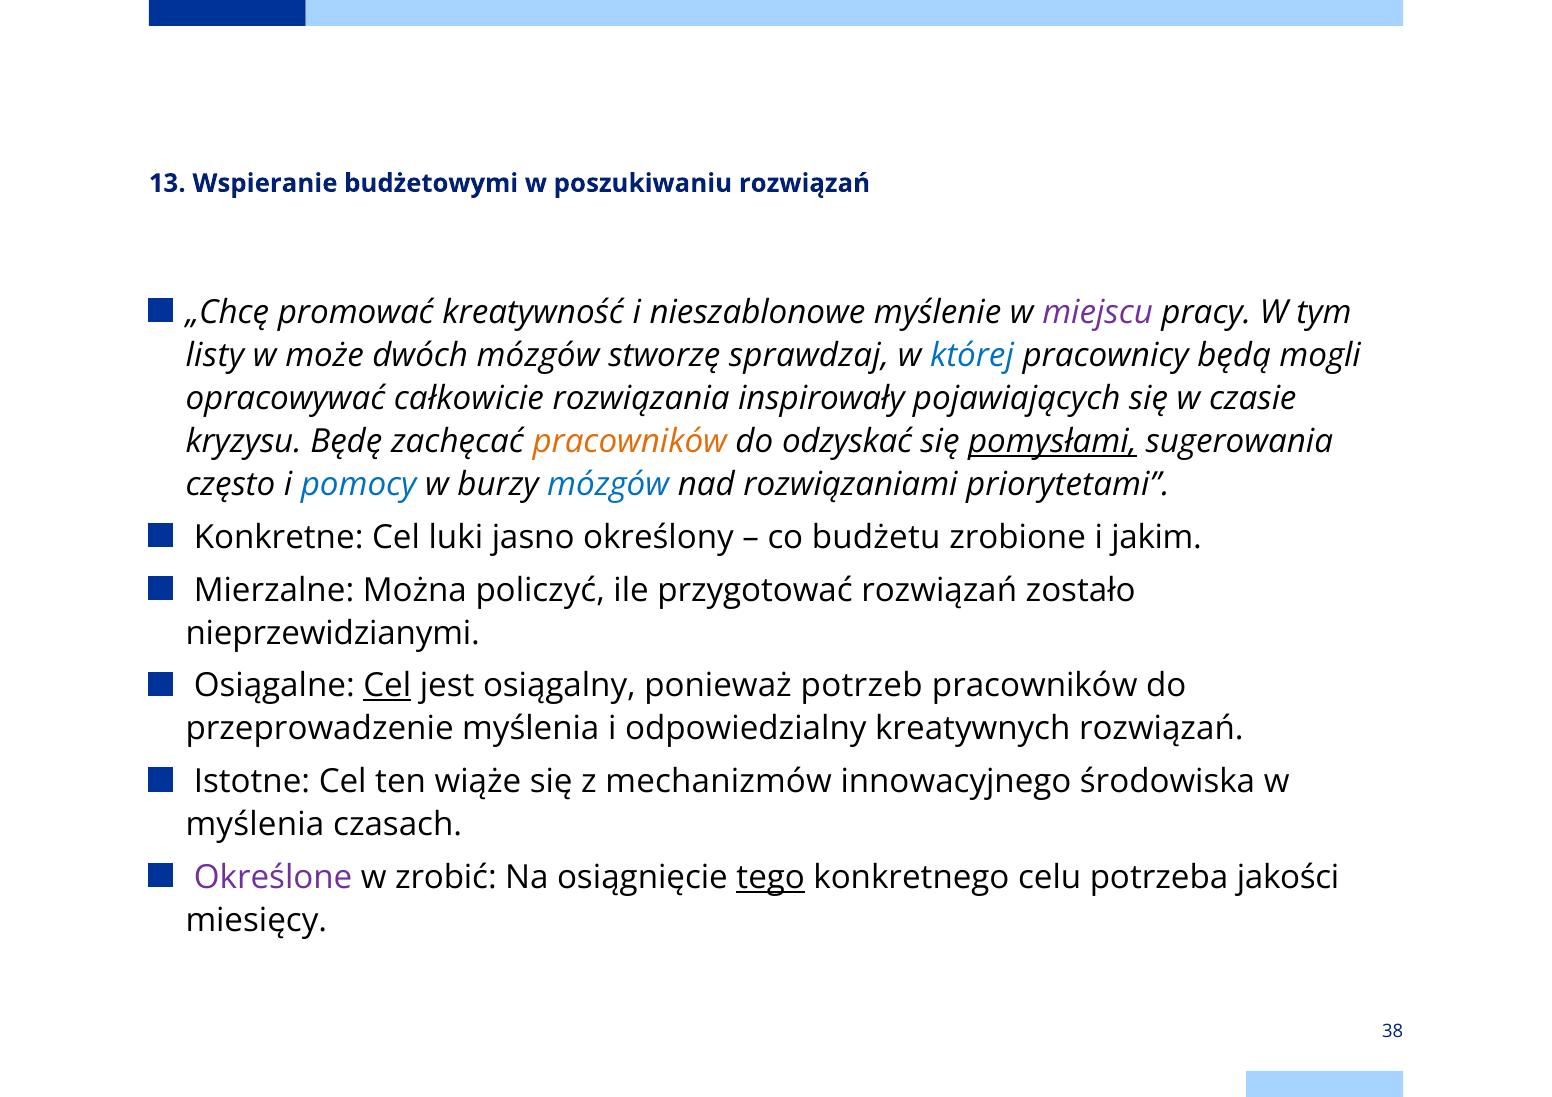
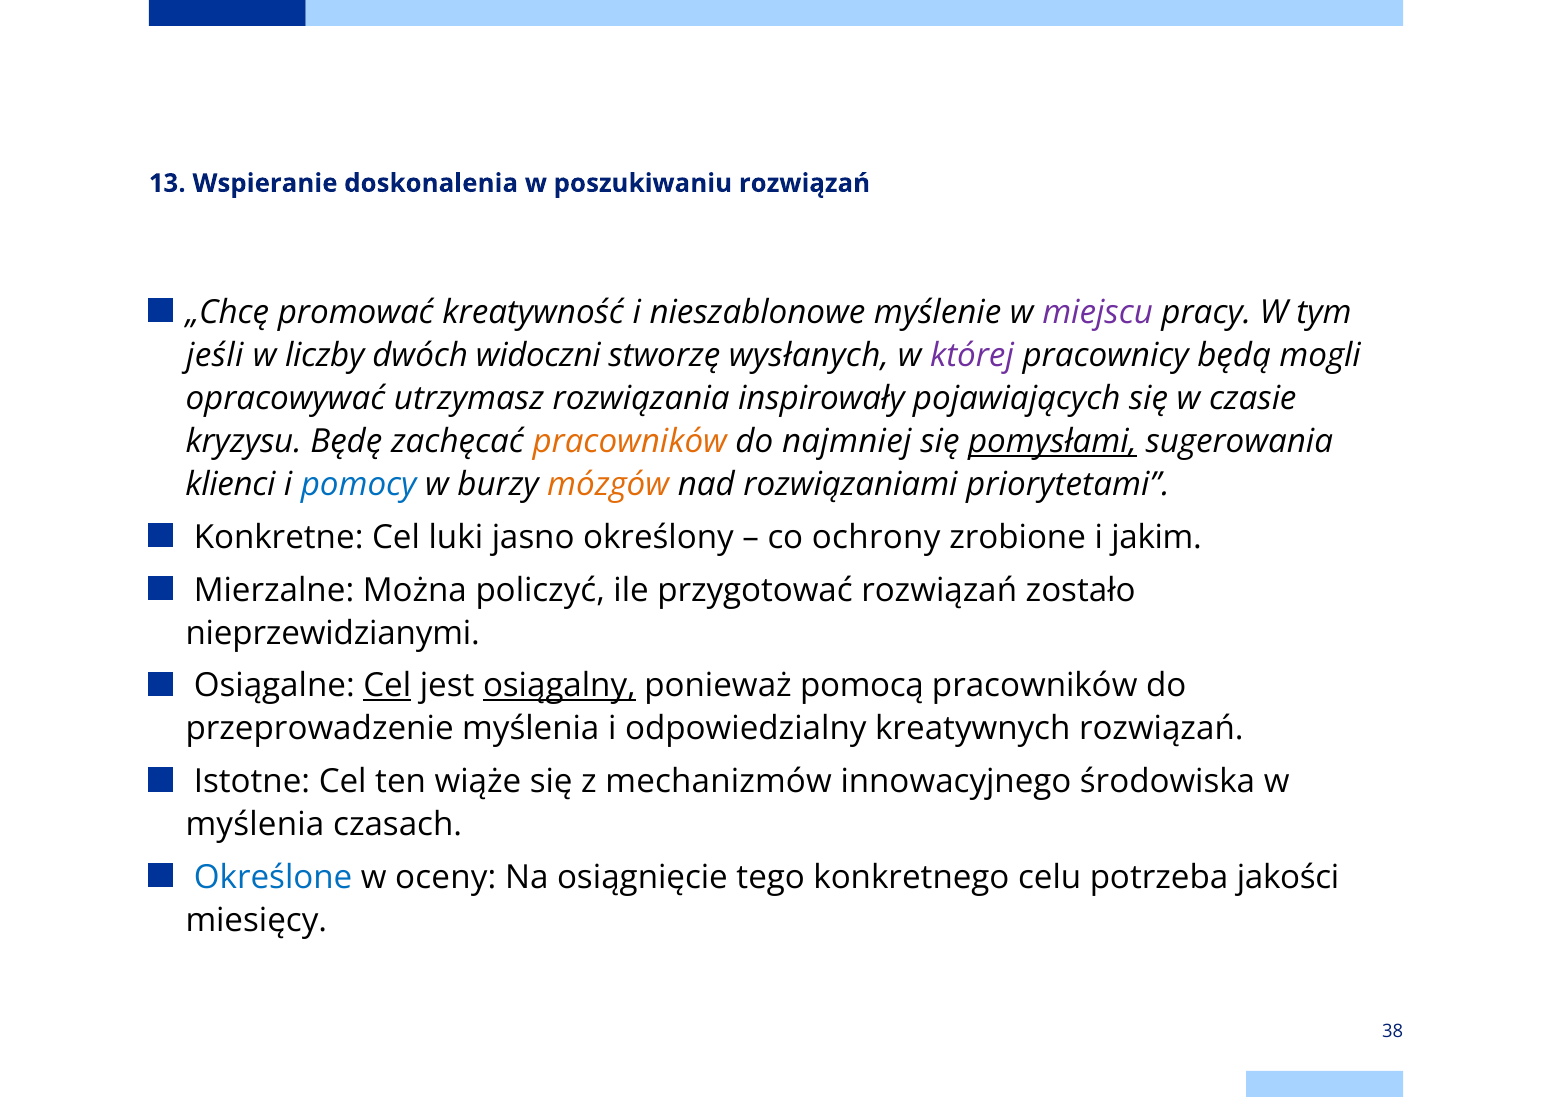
budżetowymi: budżetowymi -> doskonalenia
listy: listy -> jeśli
może: może -> liczby
dwóch mózgów: mózgów -> widoczni
sprawdzaj: sprawdzaj -> wysłanych
której colour: blue -> purple
całkowicie: całkowicie -> utrzymasz
odzyskać: odzyskać -> najmniej
często: często -> klienci
mózgów at (608, 485) colour: blue -> orange
budżetu: budżetu -> ochrony
osiągalny underline: none -> present
potrzeb: potrzeb -> pomocą
Określone colour: purple -> blue
zrobić: zrobić -> oceny
tego underline: present -> none
